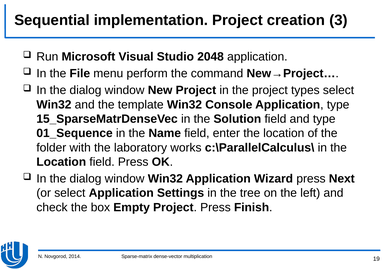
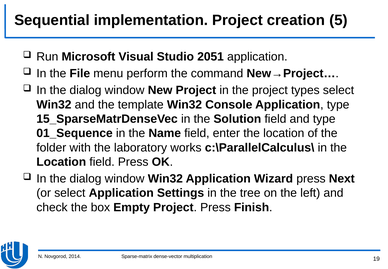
3: 3 -> 5
2048: 2048 -> 2051
